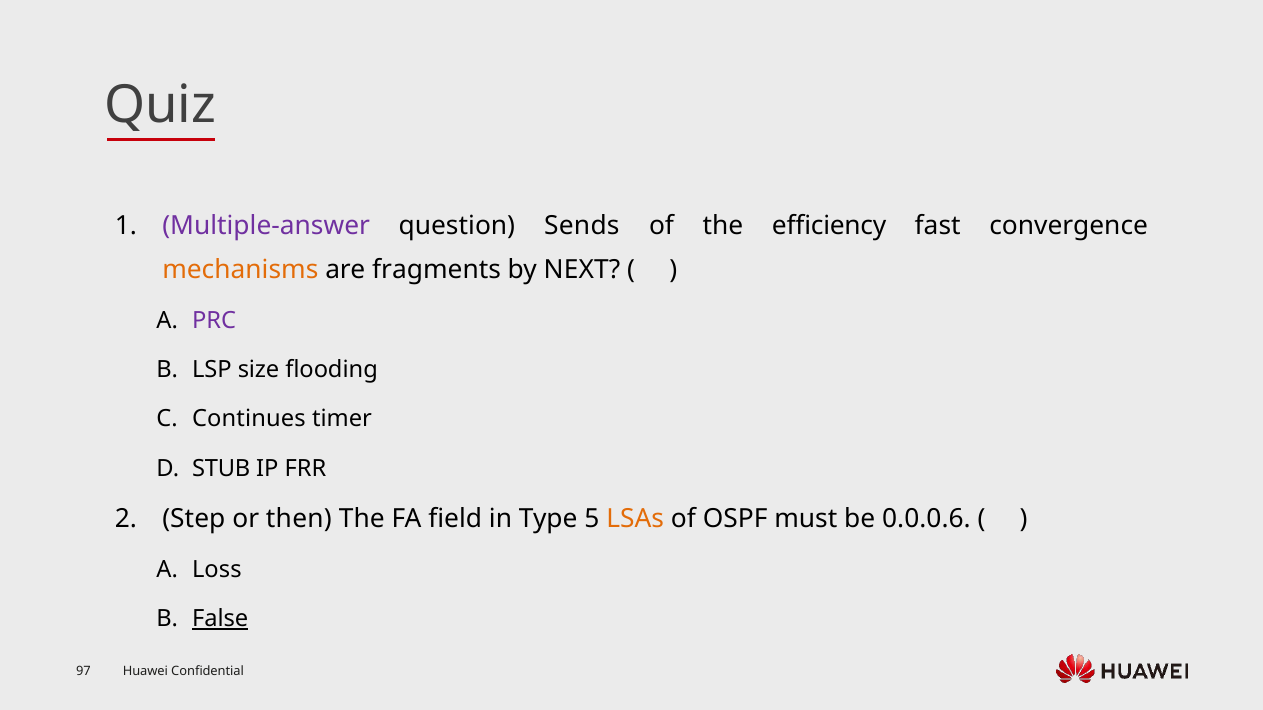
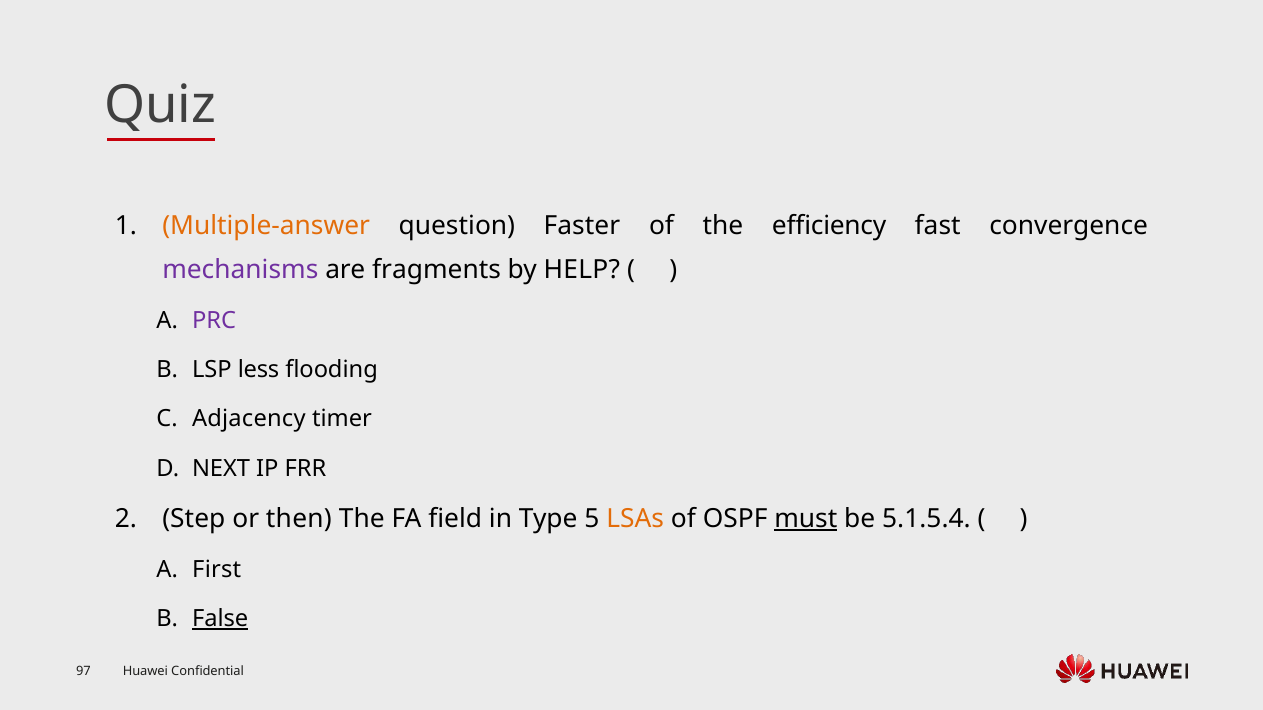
Multiple-answer colour: purple -> orange
Sends: Sends -> Faster
mechanisms colour: orange -> purple
NEXT: NEXT -> HELP
size: size -> less
Continues: Continues -> Adjacency
STUB: STUB -> NEXT
must underline: none -> present
0.0.0.6: 0.0.0.6 -> 5.1.5.4
Loss: Loss -> First
